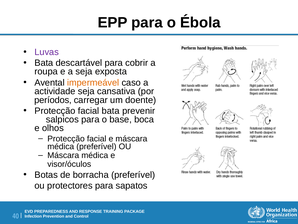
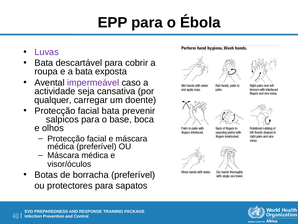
a seja: seja -> bata
impermeável colour: orange -> purple
períodos: períodos -> qualquer
